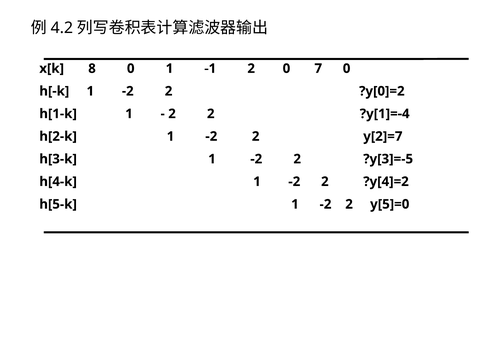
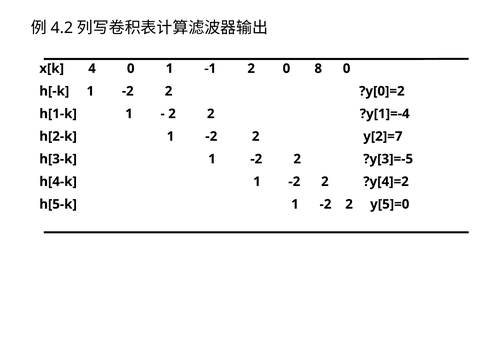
8: 8 -> 4
7: 7 -> 8
